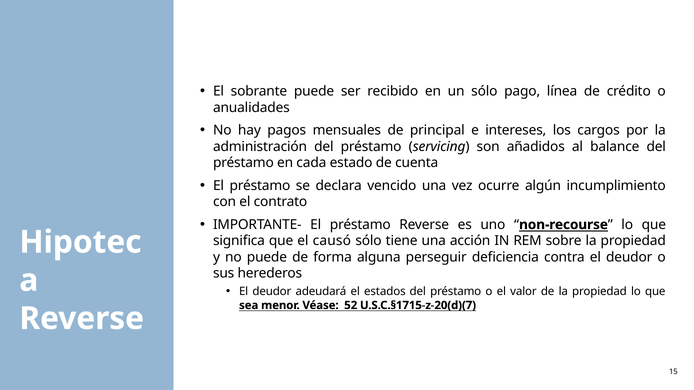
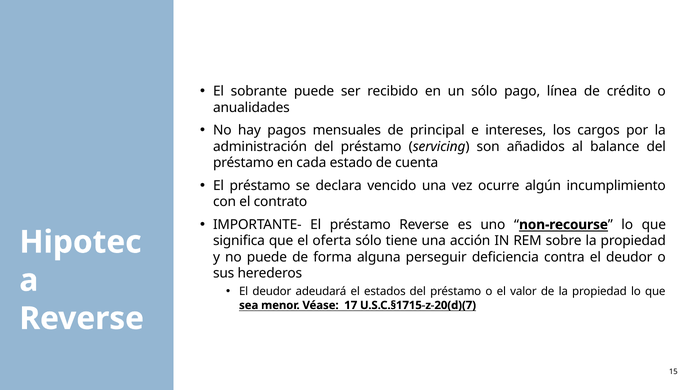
causó: causó -> oferta
52: 52 -> 17
